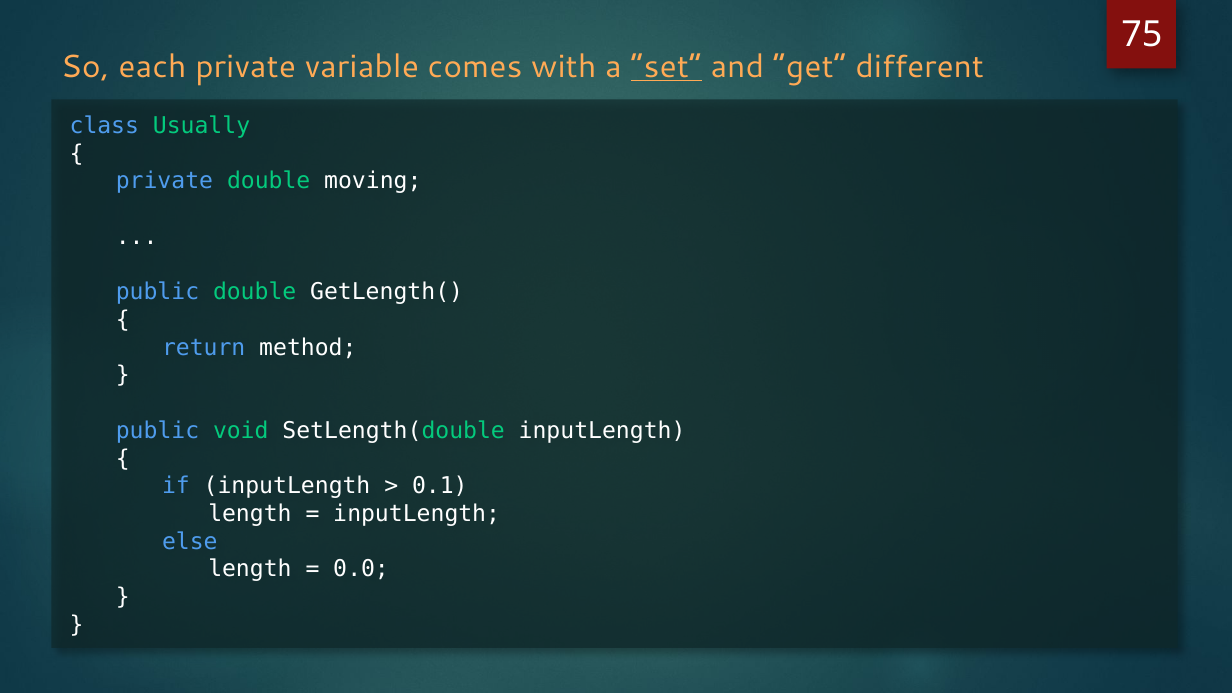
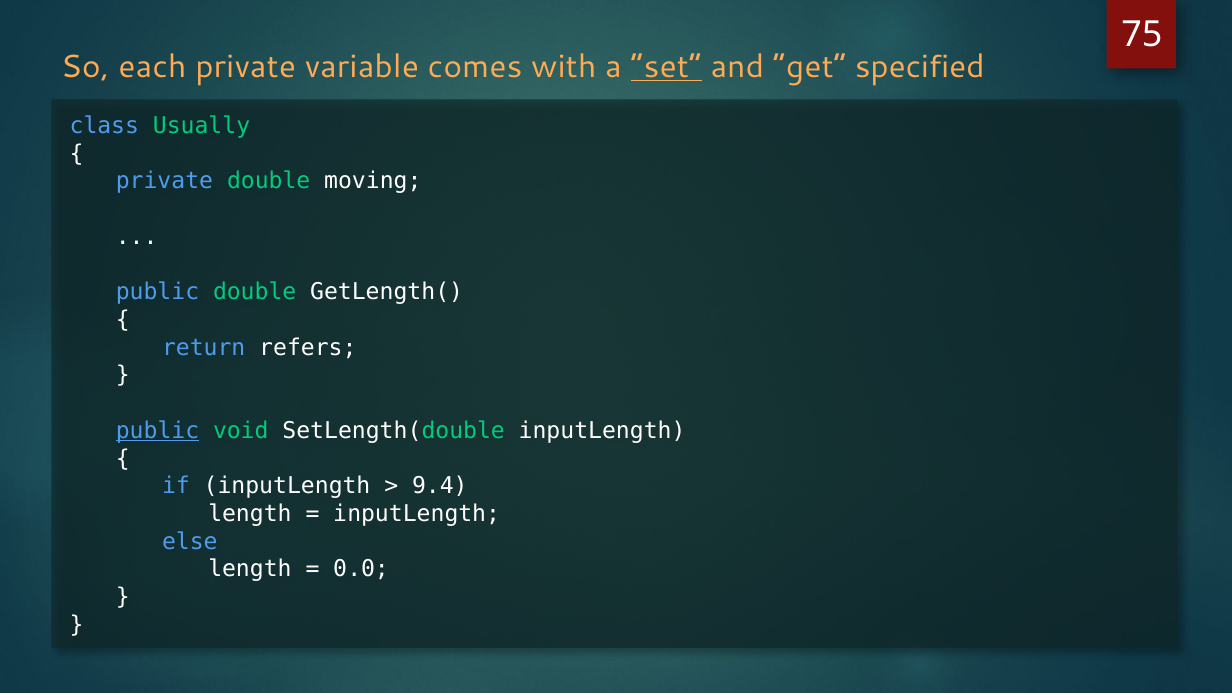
different: different -> specified
method: method -> refers
public at (158, 431) underline: none -> present
0.1: 0.1 -> 9.4
